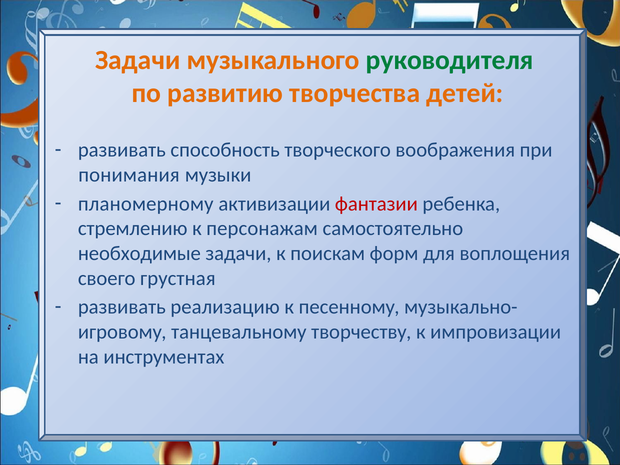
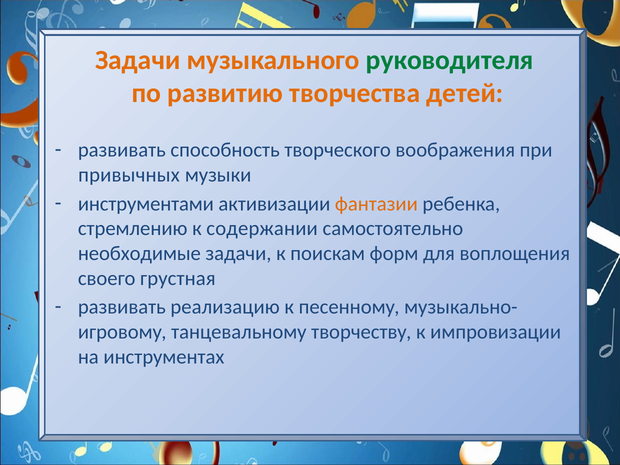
понимания: понимания -> привычных
планомерному: планомерному -> инструментами
фантазии colour: red -> orange
персонажам: персонажам -> содержании
